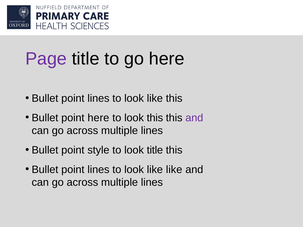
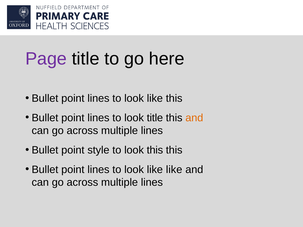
here at (98, 118): here -> lines
look this: this -> title
and at (194, 118) colour: purple -> orange
look title: title -> this
